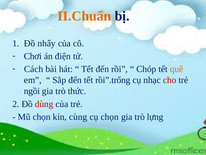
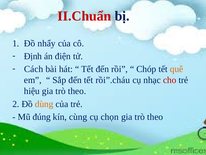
II.Chuẩn colour: orange -> red
Chơi: Chơi -> Định
rồi”.trống: rồi”.trống -> rồi”.cháu
ngồi: ngồi -> hiệu
thức at (77, 91): thức -> theo
dùng colour: red -> orange
Mũ chọn: chọn -> đúng
lựng at (155, 116): lựng -> theo
